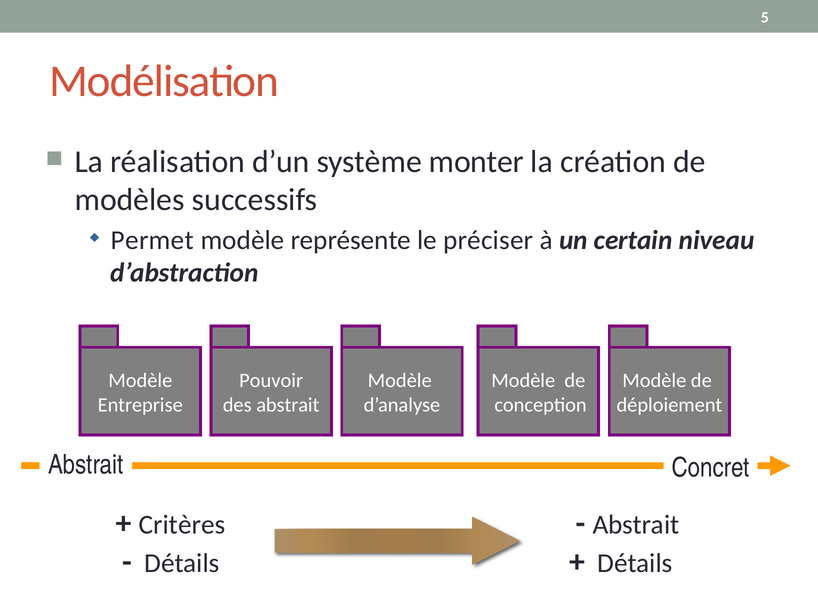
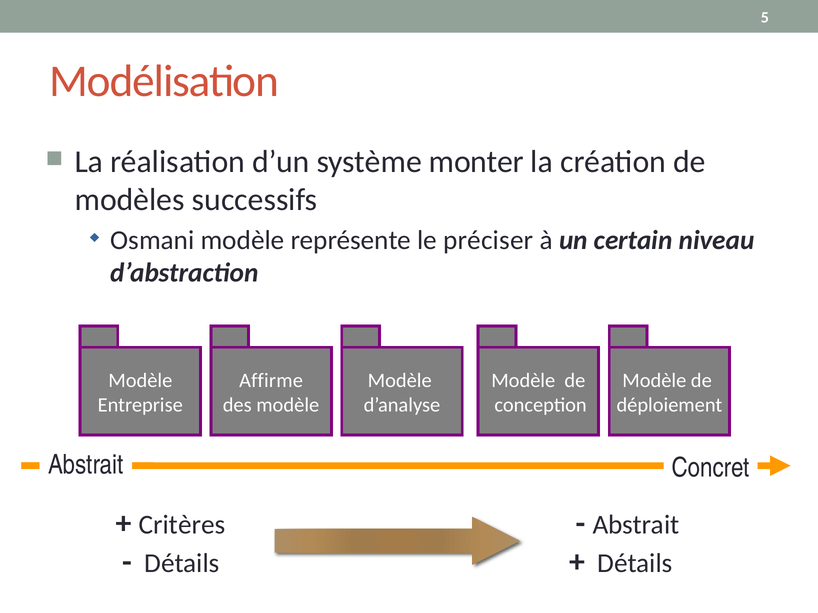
Permet: Permet -> Osmani
Pouvoir: Pouvoir -> Affirme
des abstrait: abstrait -> modèle
